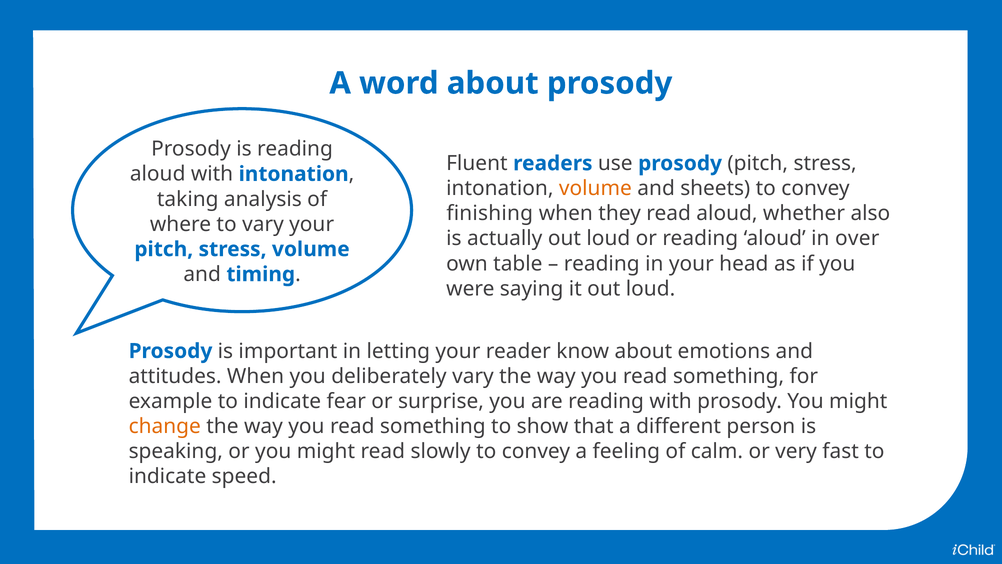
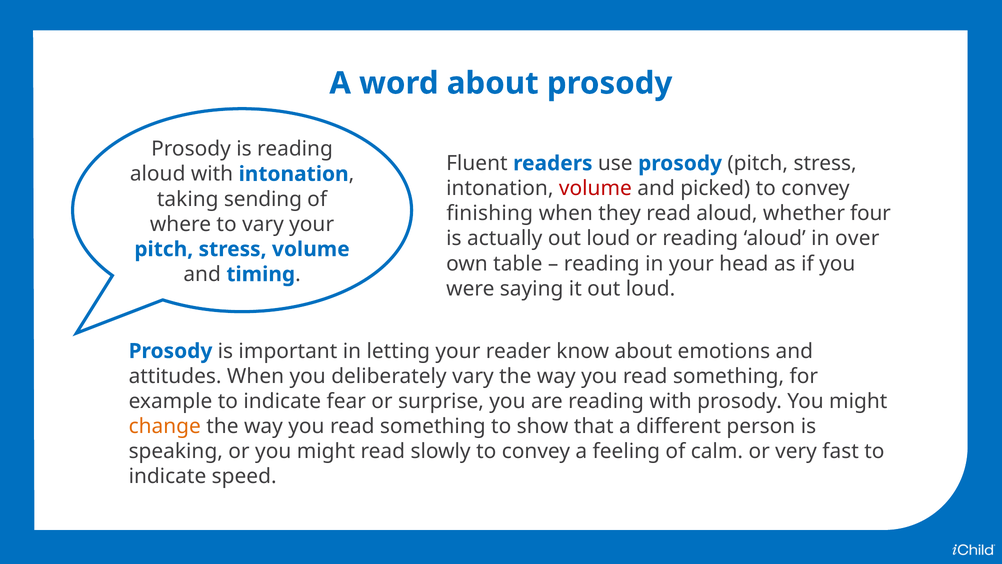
volume at (595, 188) colour: orange -> red
sheets: sheets -> picked
analysis: analysis -> sending
also: also -> four
